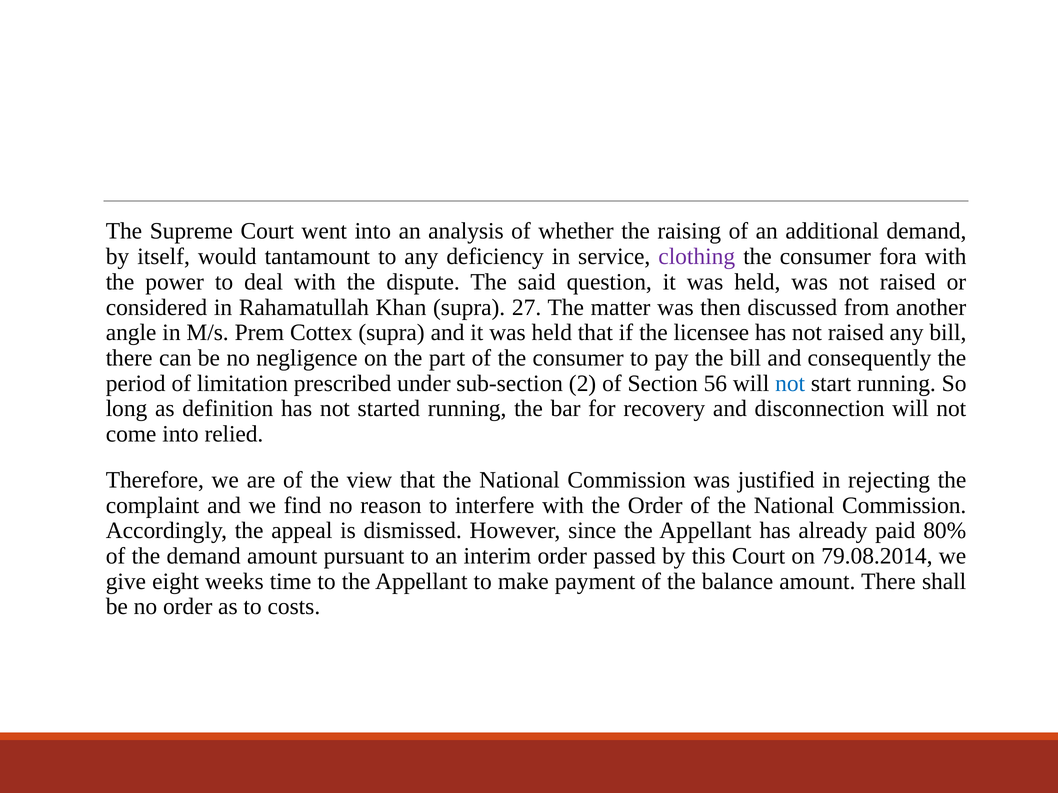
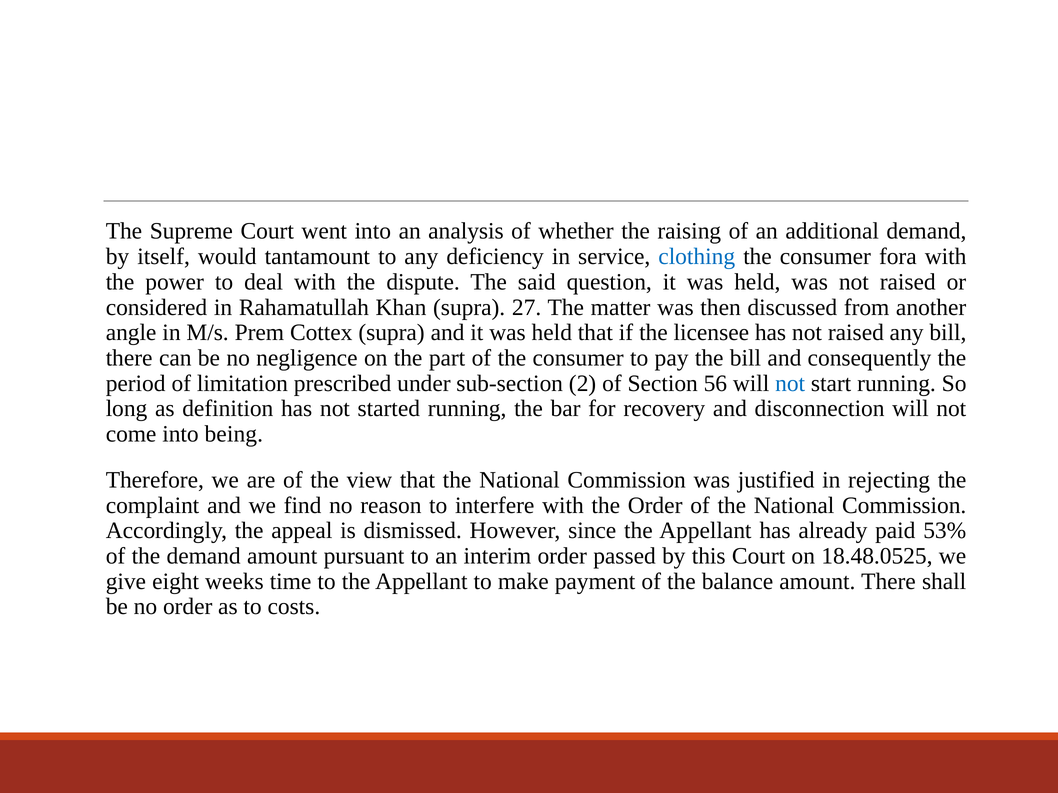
clothing colour: purple -> blue
relied: relied -> being
80%: 80% -> 53%
79.08.2014: 79.08.2014 -> 18.48.0525
